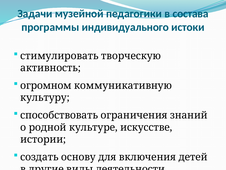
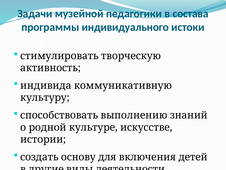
огромном: огромном -> индивида
ограничения: ограничения -> выполнению
